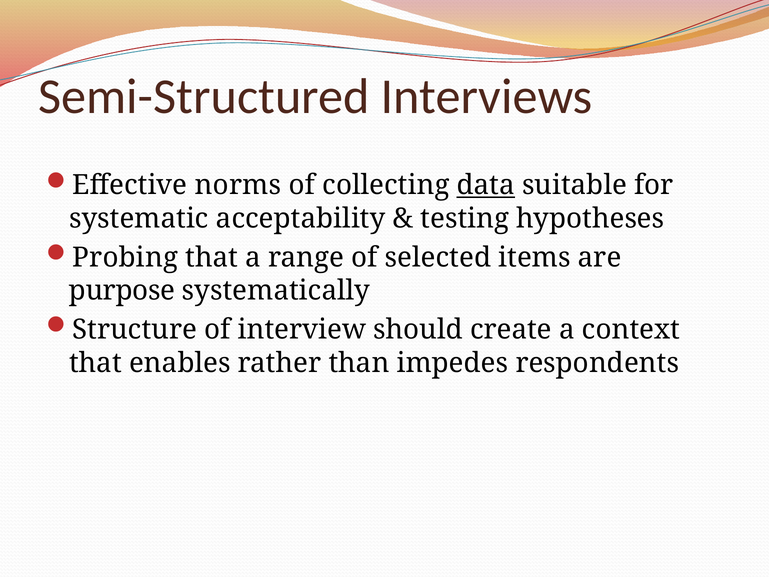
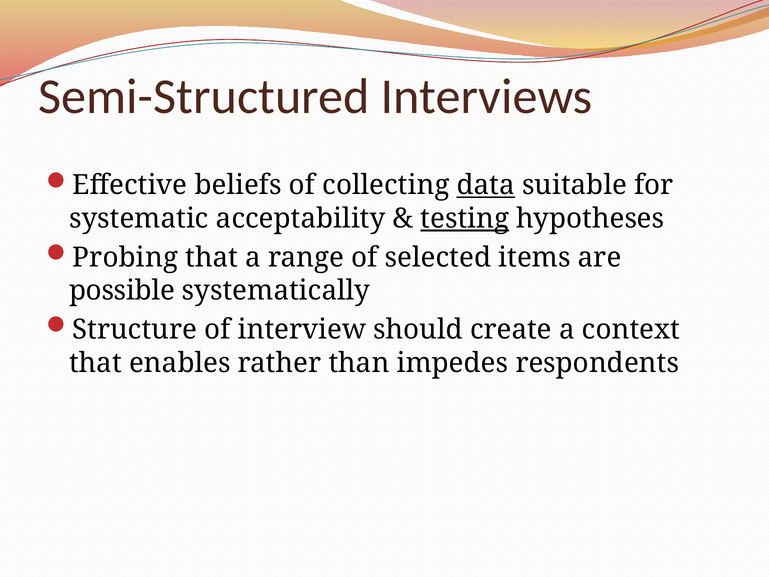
norms: norms -> beliefs
testing underline: none -> present
purpose: purpose -> possible
